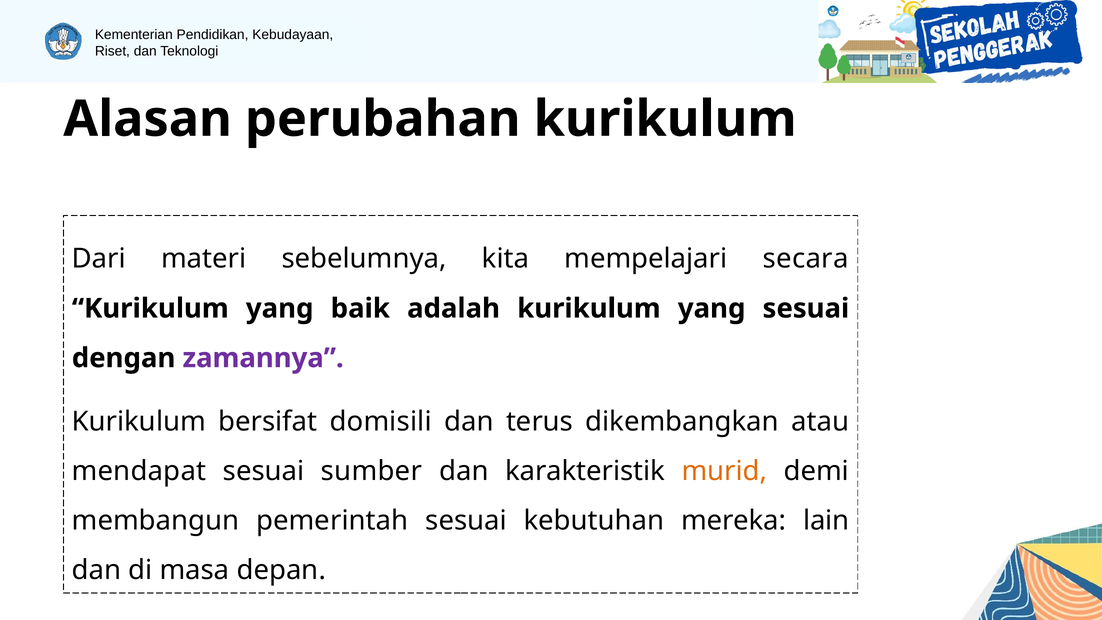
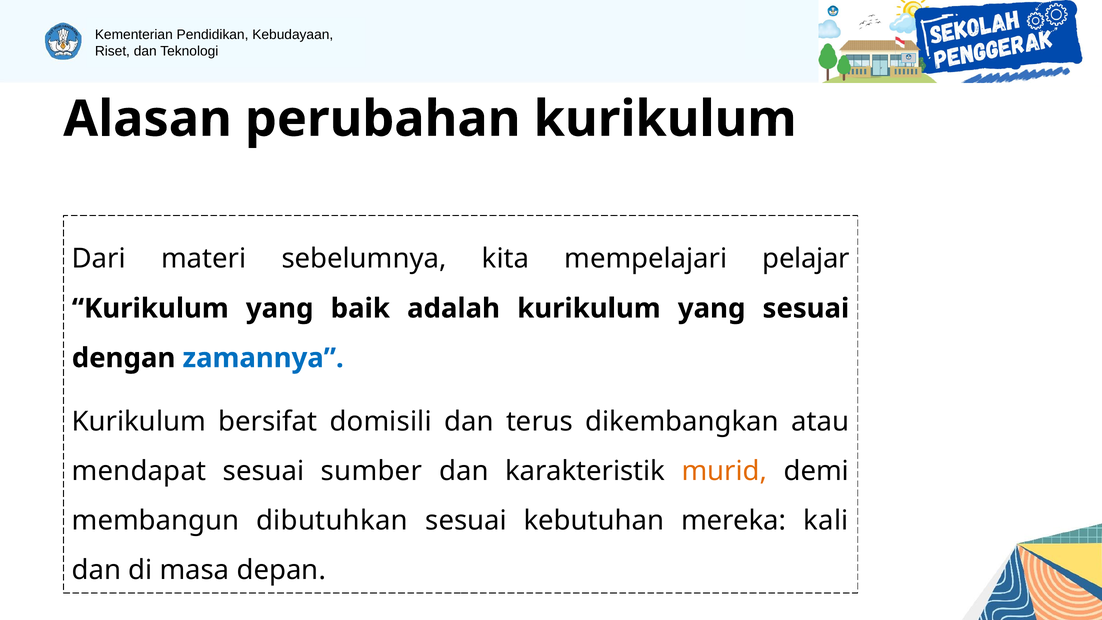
secara: secara -> pelajar
zamannya colour: purple -> blue
pemerintah: pemerintah -> dibutuhkan
lain: lain -> kali
